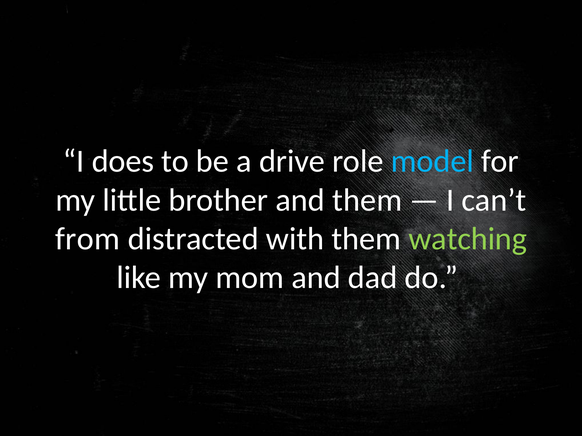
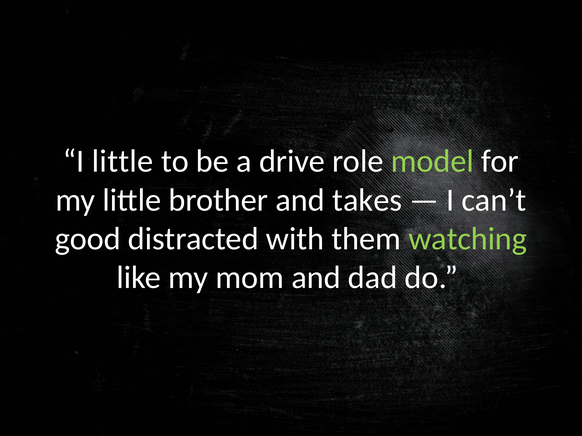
I does: does -> little
model colour: light blue -> light green
and them: them -> takes
from: from -> good
